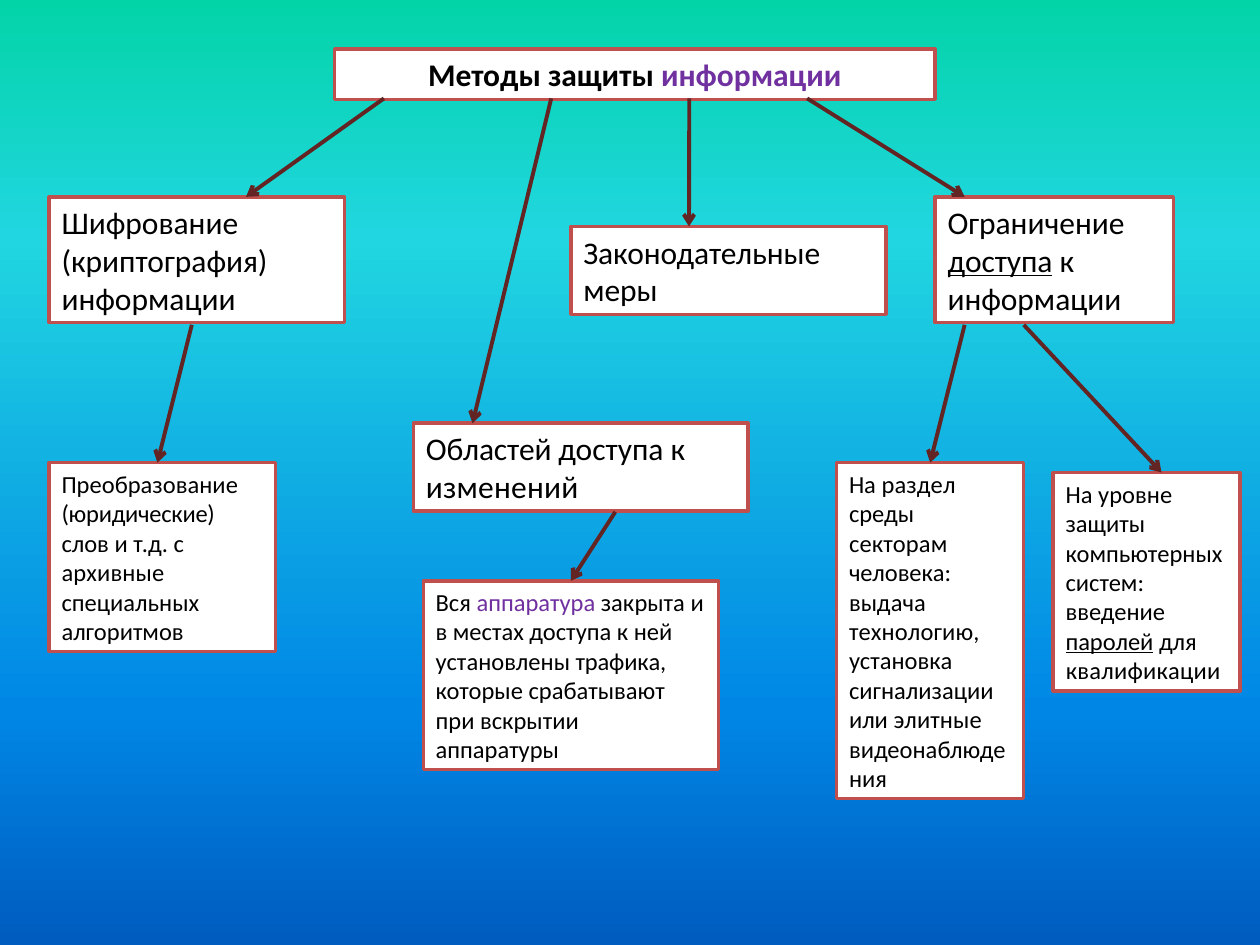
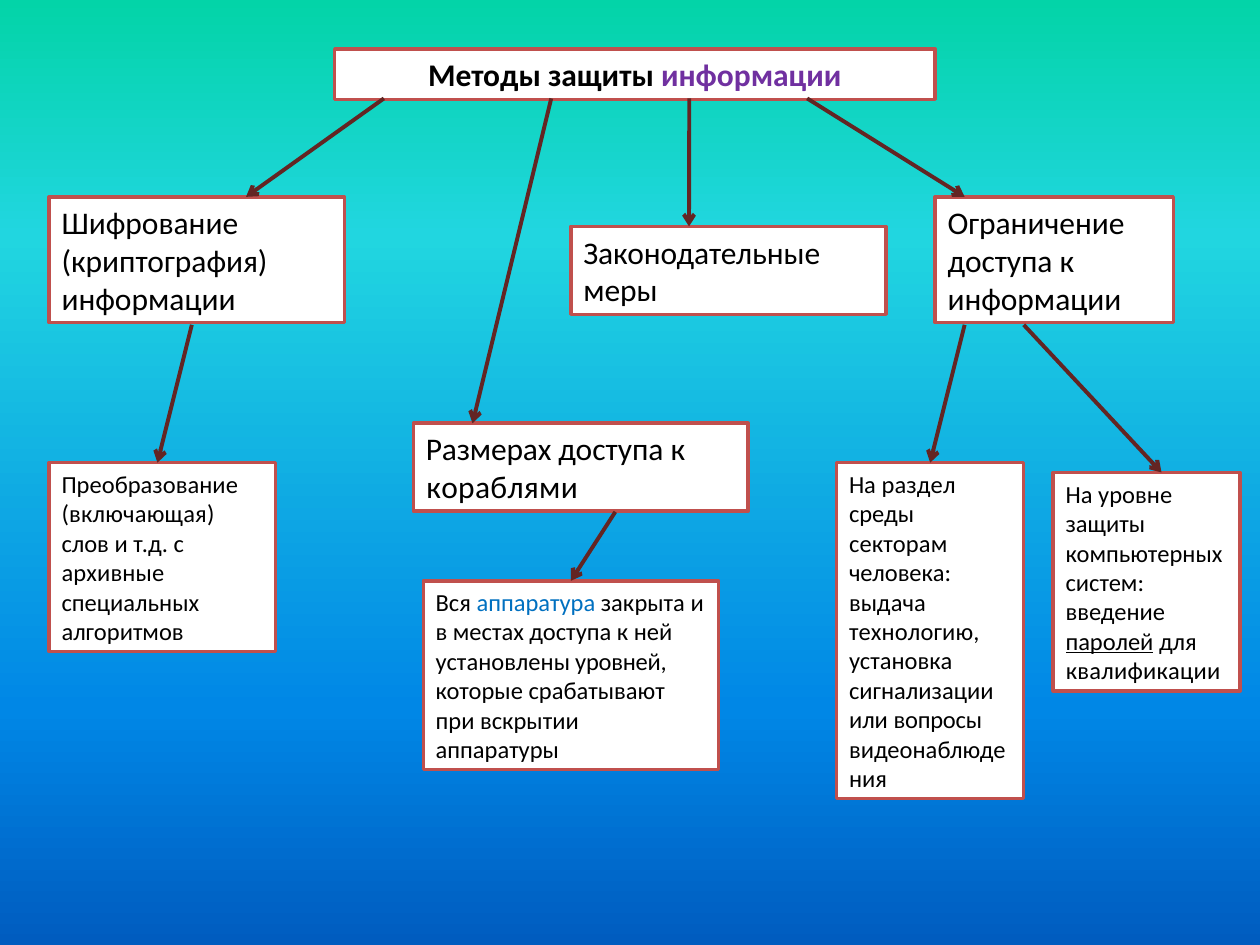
доступа at (1000, 262) underline: present -> none
Областей: Областей -> Размерах
изменений: изменений -> кораблями
юридические: юридические -> включающая
аппаратура colour: purple -> blue
трафика: трафика -> уровней
элитные: элитные -> вопросы
